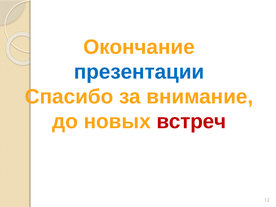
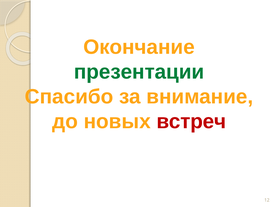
презентации colour: blue -> green
